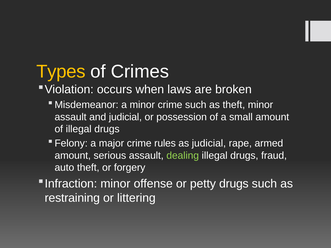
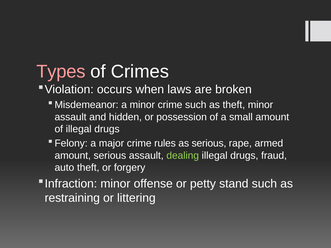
Types colour: yellow -> pink
and judicial: judicial -> hidden
as judicial: judicial -> serious
petty drugs: drugs -> stand
